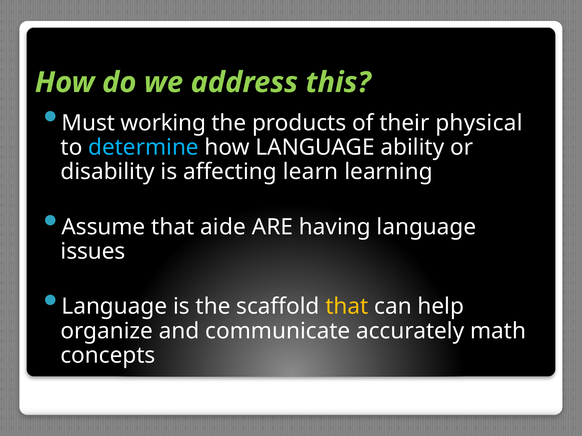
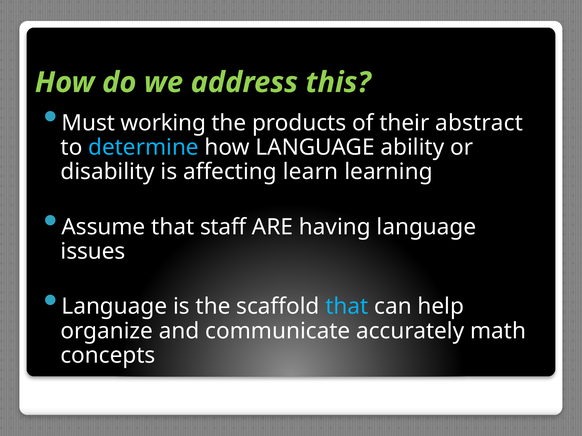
physical: physical -> abstract
aide: aide -> staff
that at (347, 307) colour: yellow -> light blue
